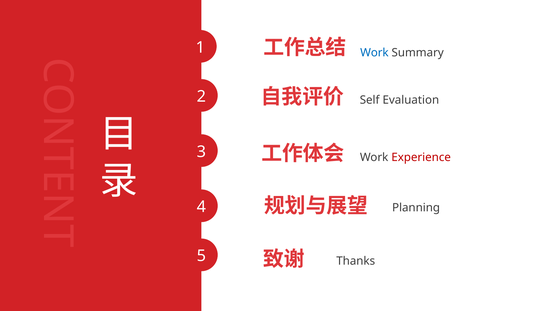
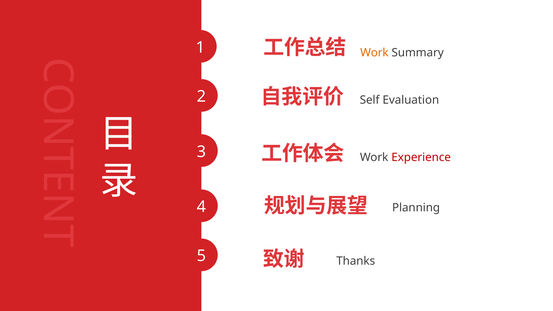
Work at (374, 53) colour: blue -> orange
